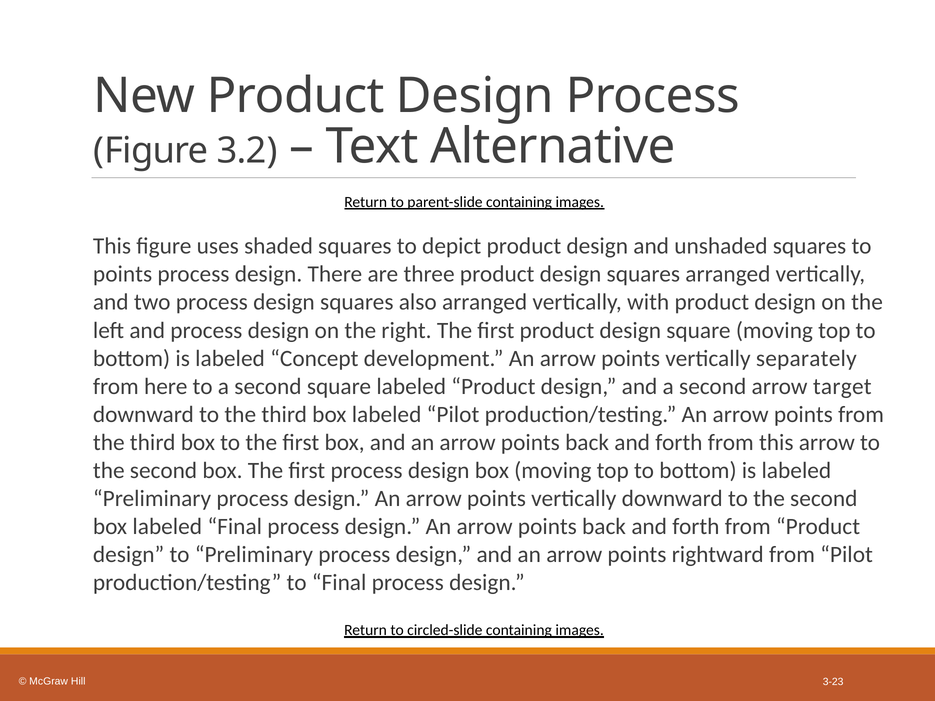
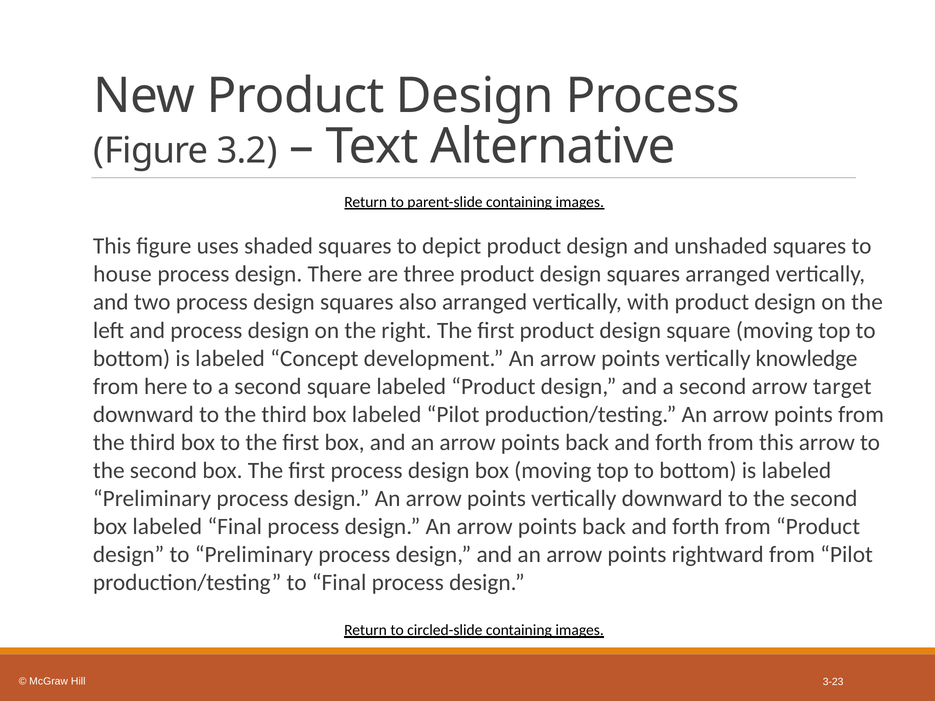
points at (123, 274): points -> house
separately: separately -> knowledge
